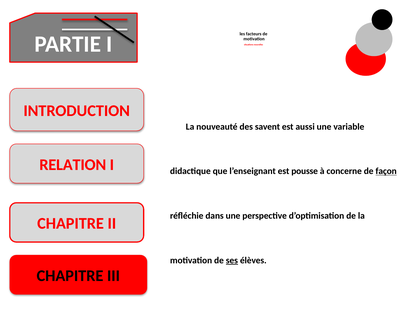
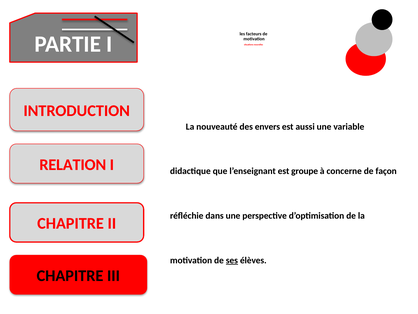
savent: savent -> envers
pousse: pousse -> groupe
façon underline: present -> none
